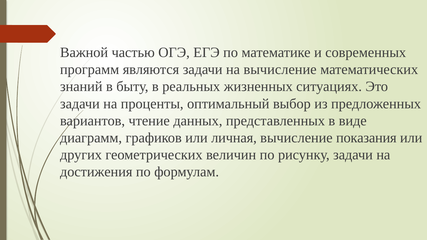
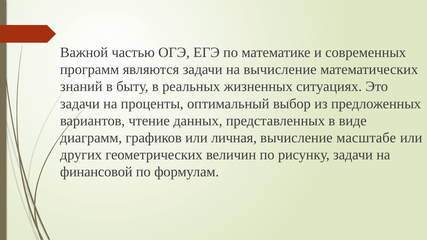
показания: показания -> масштабе
достижения: достижения -> финансовой
